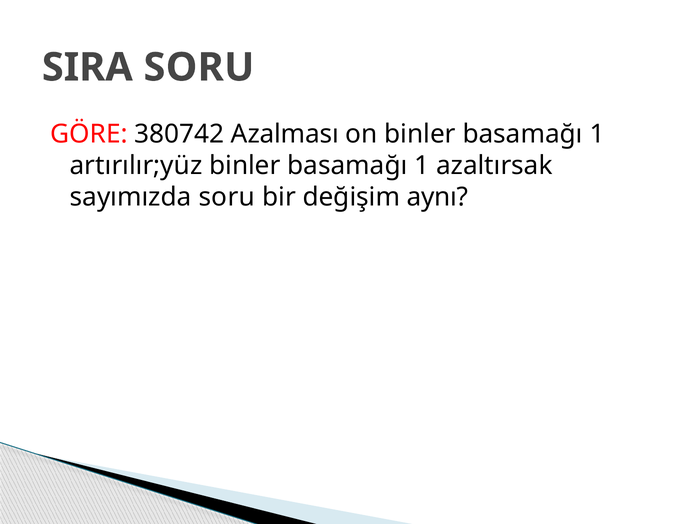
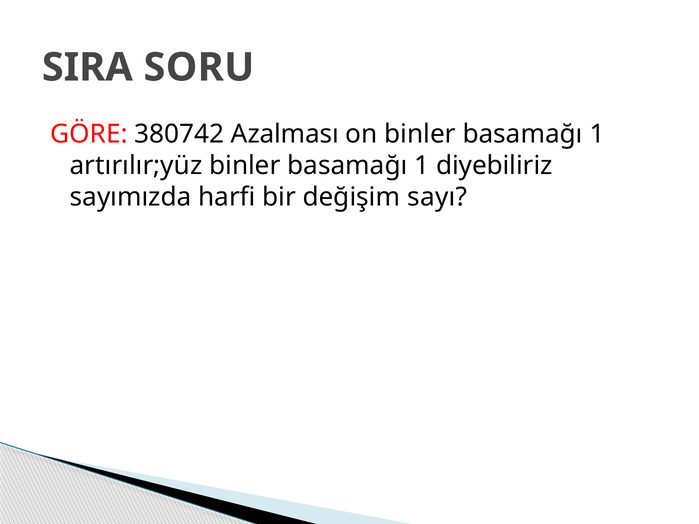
azaltırsak: azaltırsak -> diyebiliriz
sayımızda soru: soru -> harfi
aynı: aynı -> sayı
